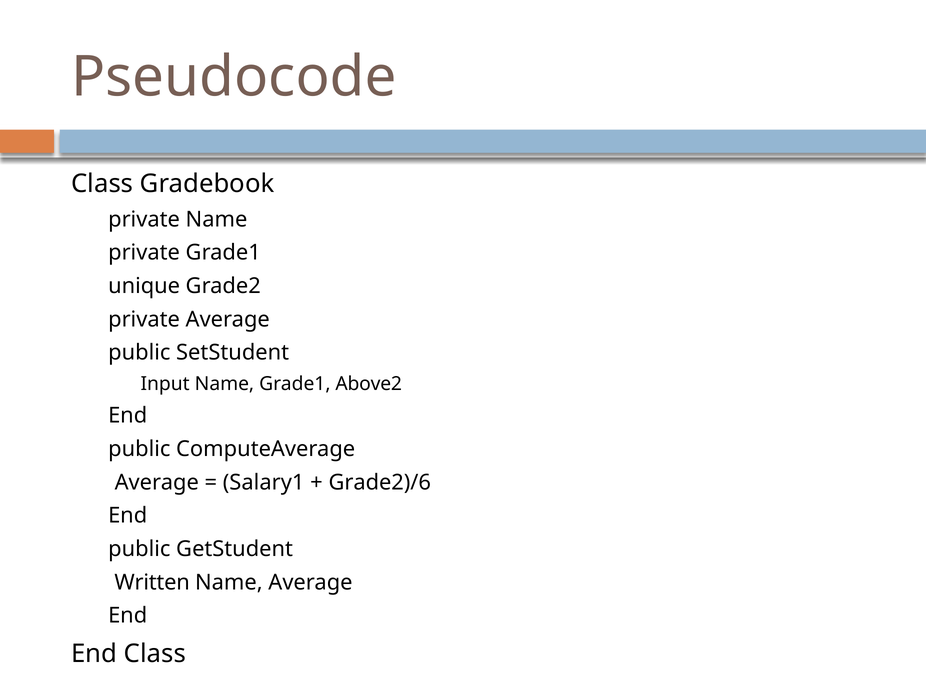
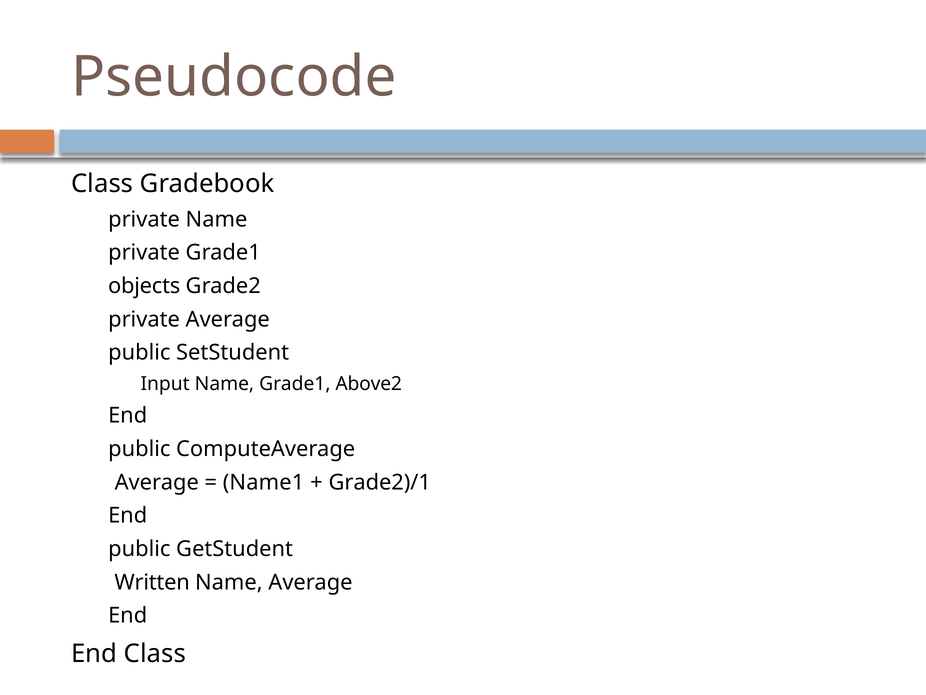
unique: unique -> objects
Salary1: Salary1 -> Name1
Grade2)/6: Grade2)/6 -> Grade2)/1
